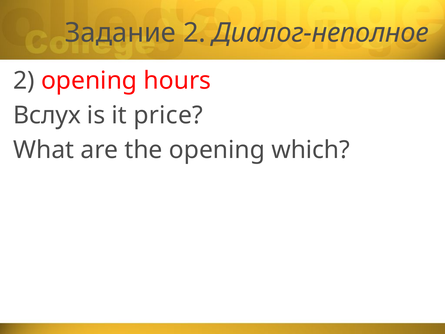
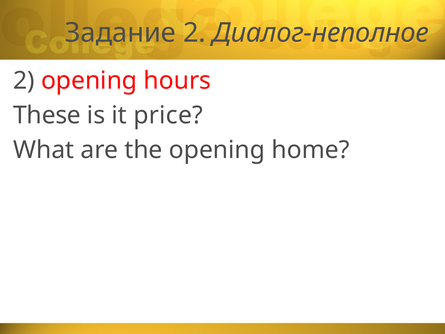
Вслух: Вслух -> These
which: which -> home
